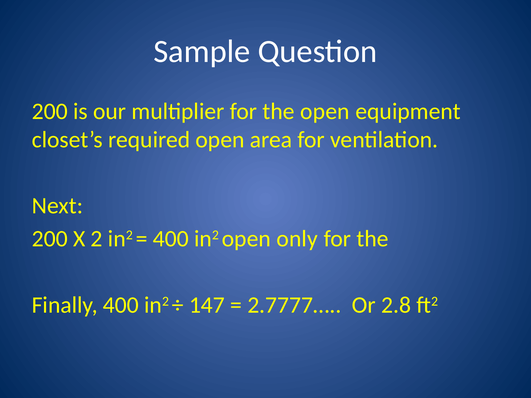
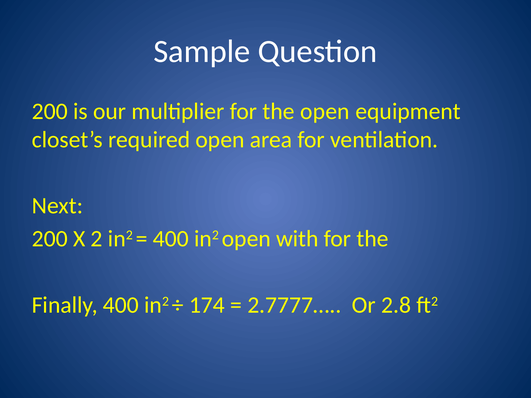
only: only -> with
147: 147 -> 174
